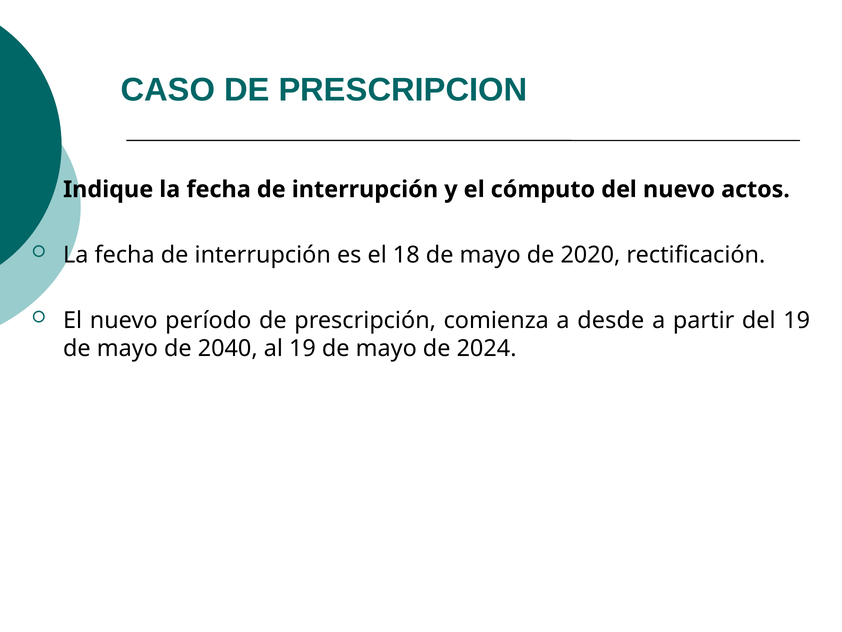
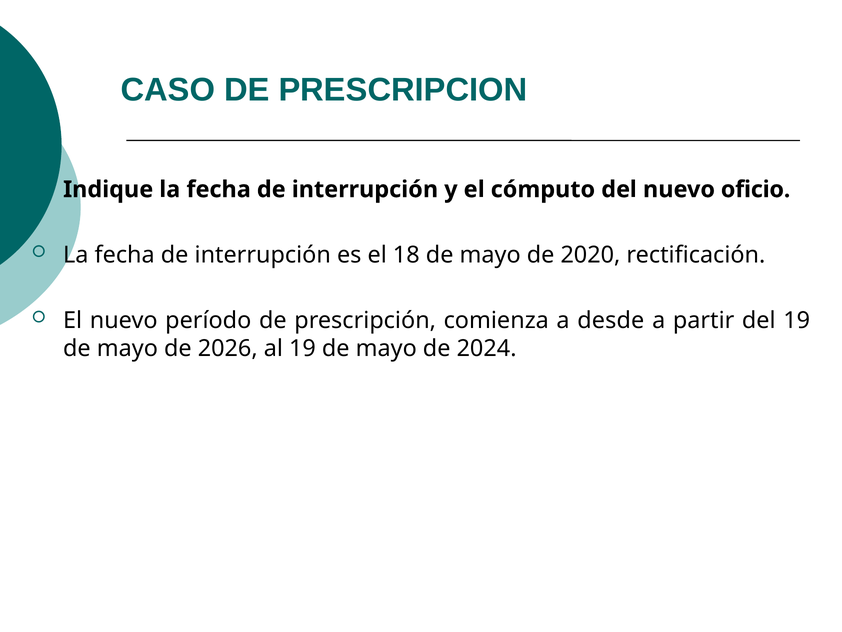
actos: actos -> oficio
2040: 2040 -> 2026
